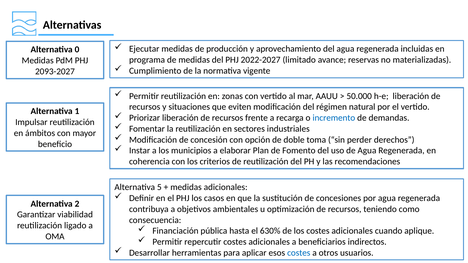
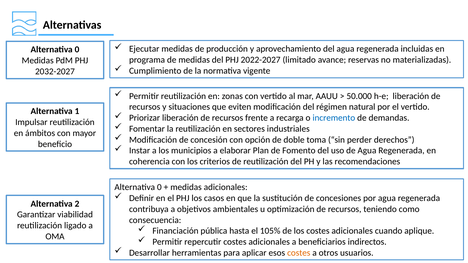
2093-2027: 2093-2027 -> 2032-2027
5 at (159, 187): 5 -> 0
630%: 630% -> 105%
costes at (299, 253) colour: blue -> orange
